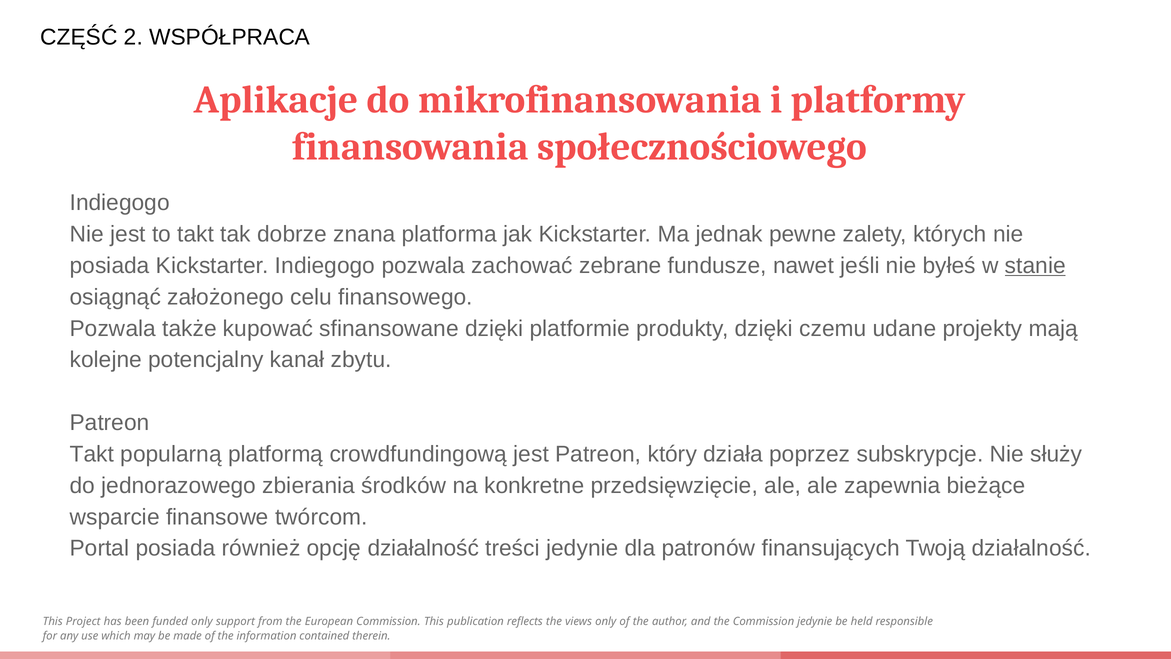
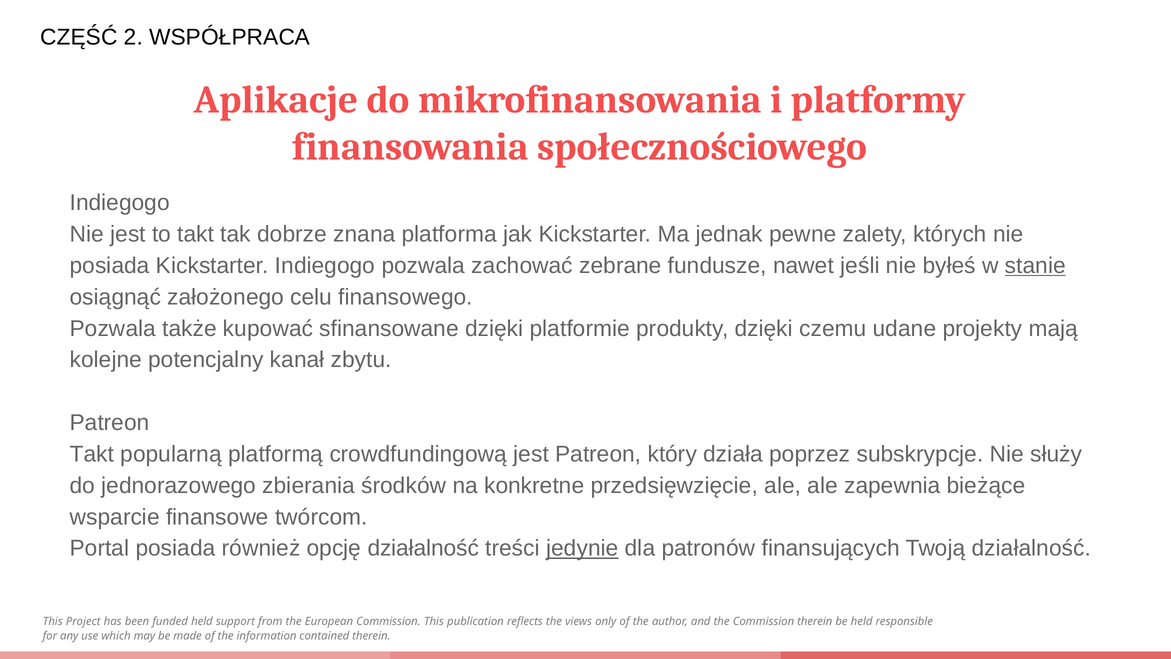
jedynie at (582, 548) underline: none -> present
funded only: only -> held
Commission jedynie: jedynie -> therein
